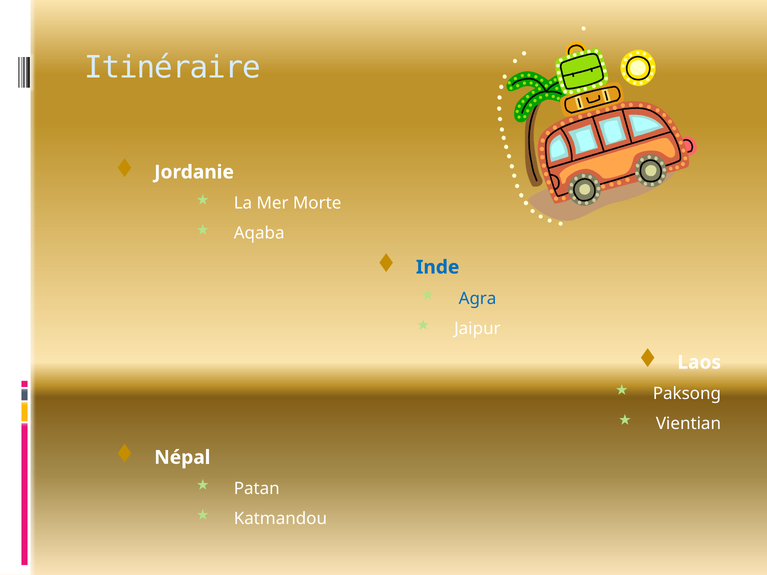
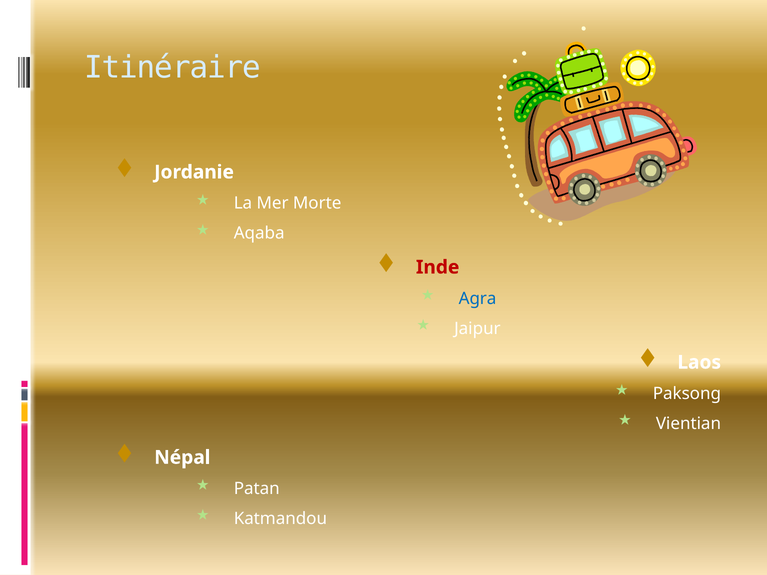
Inde colour: blue -> red
